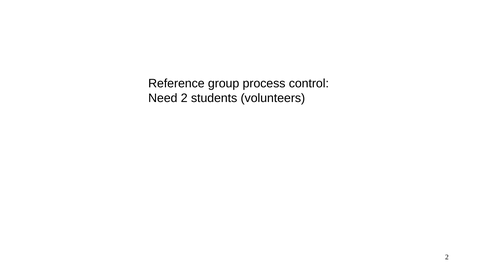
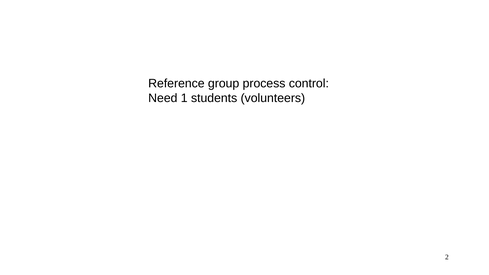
Need 2: 2 -> 1
